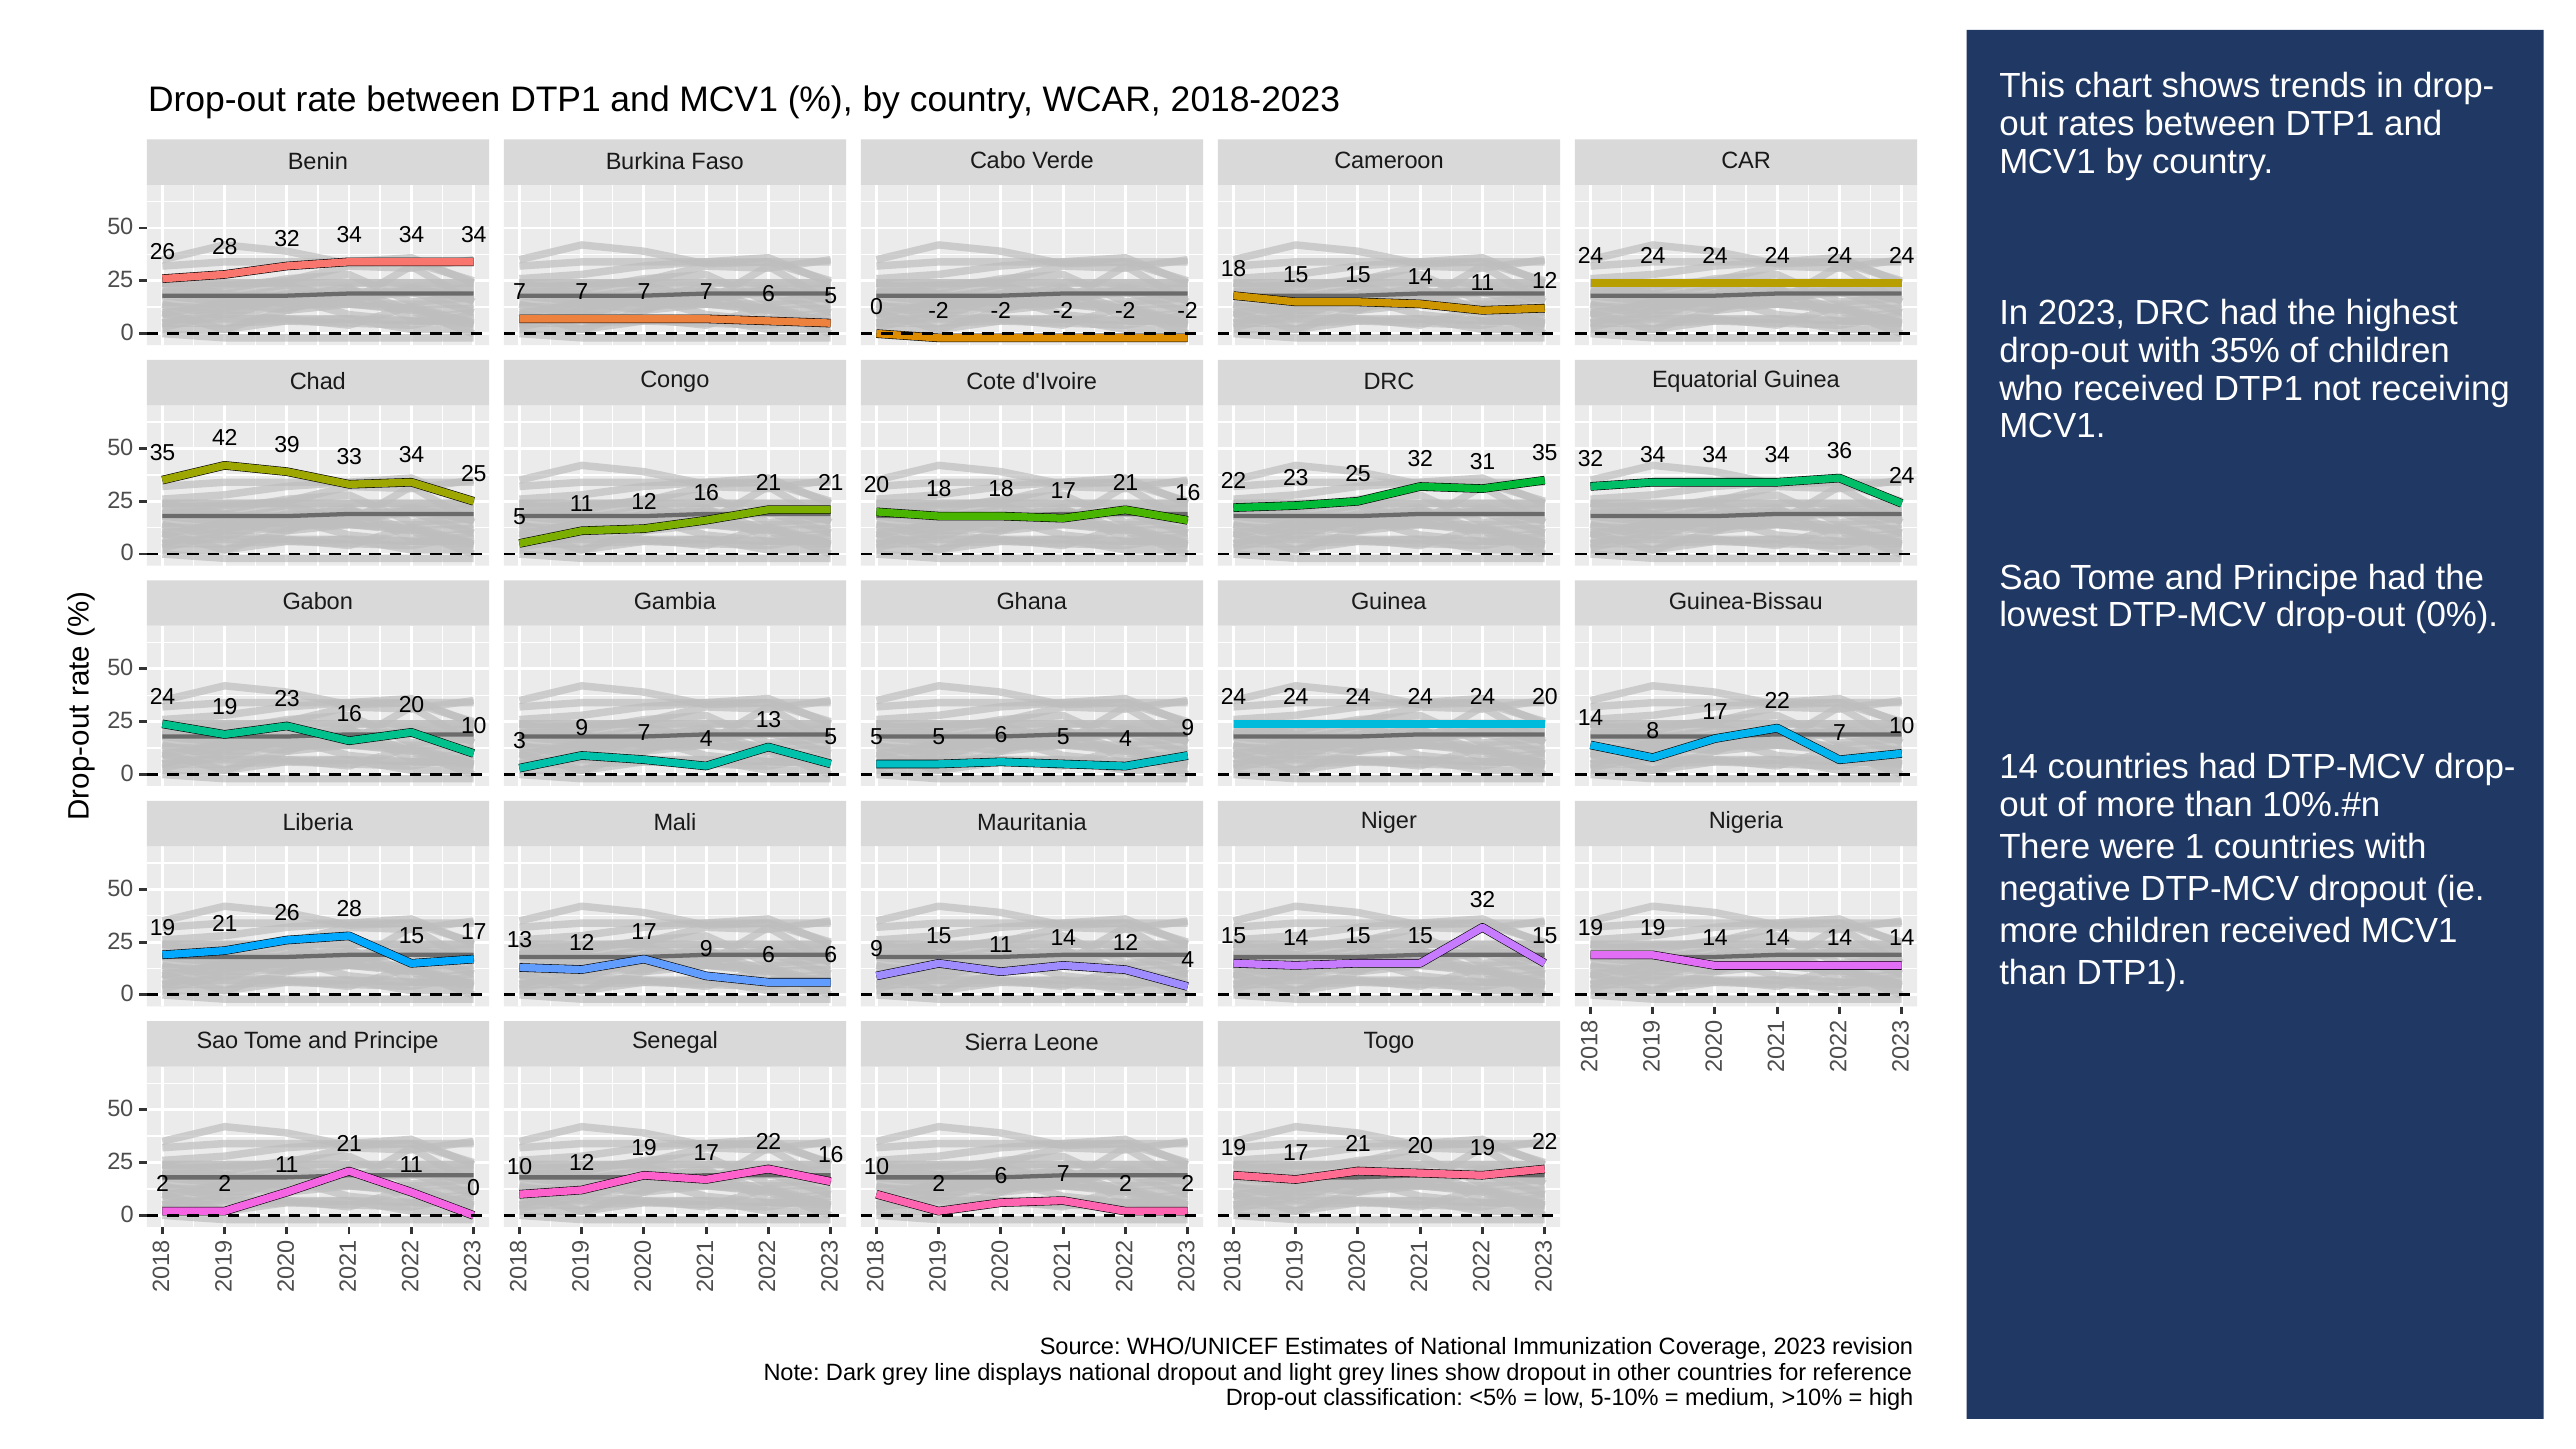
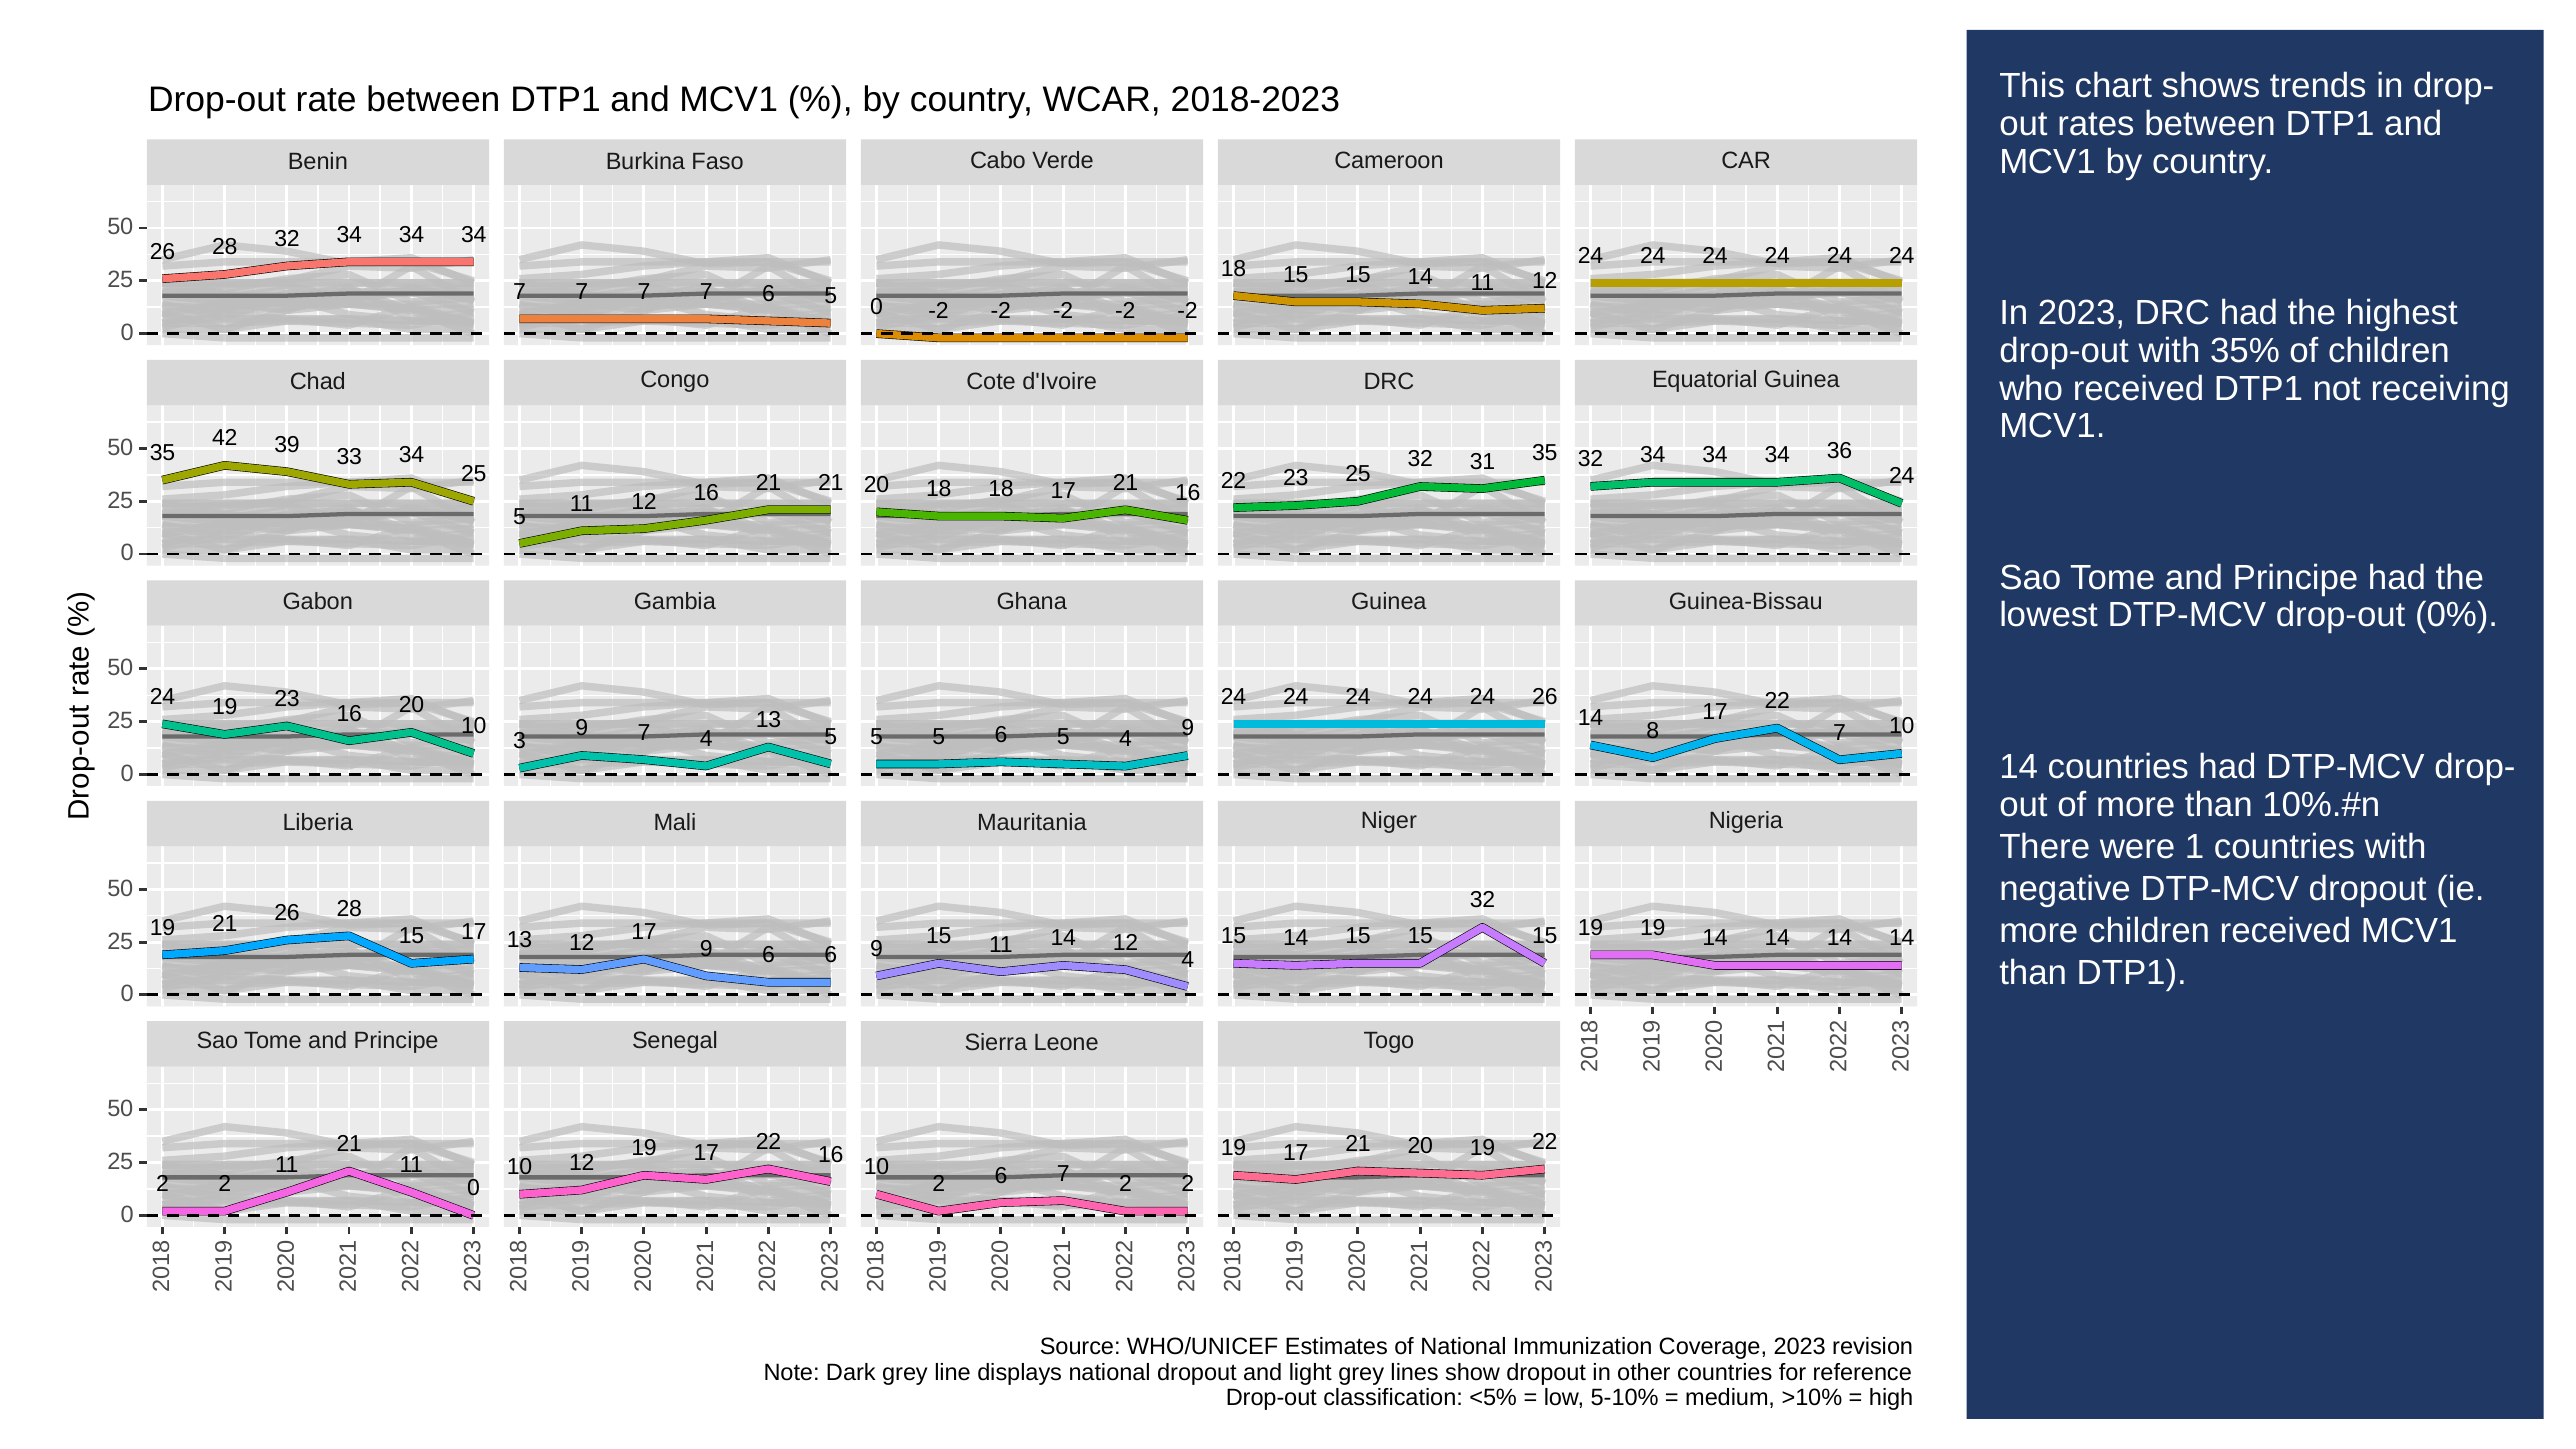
24 20: 20 -> 26
